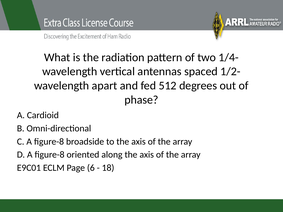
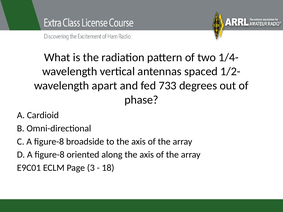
512: 512 -> 733
6: 6 -> 3
